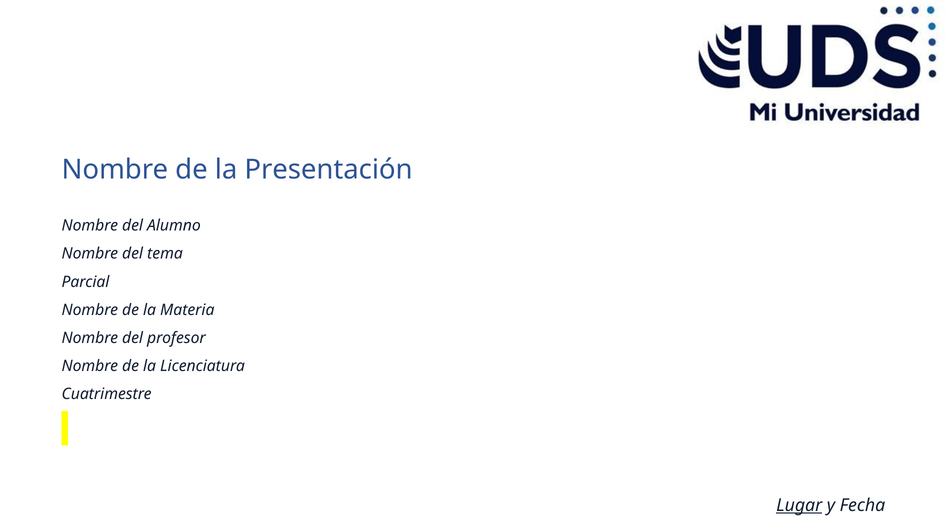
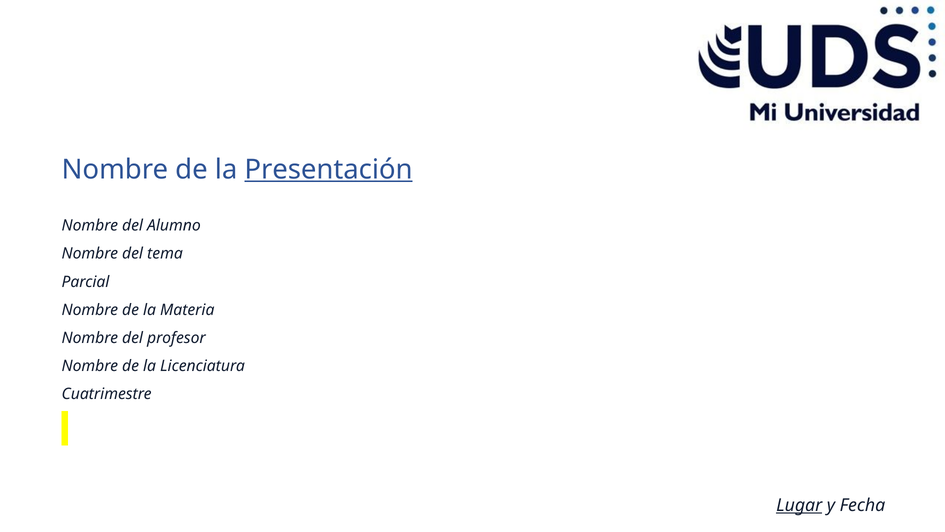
Presentación underline: none -> present
